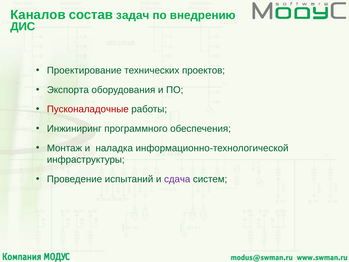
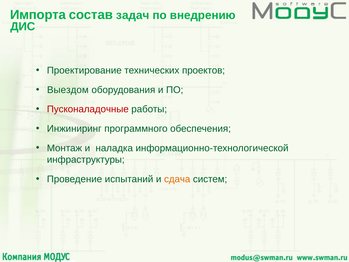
Каналов: Каналов -> Импорта
Экспорта: Экспорта -> Выездом
сдача colour: purple -> orange
